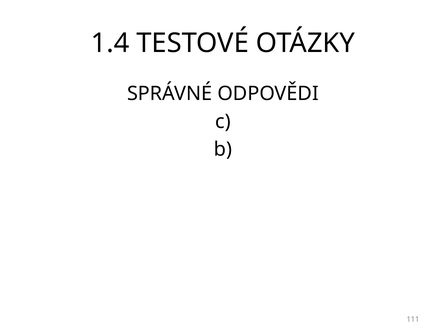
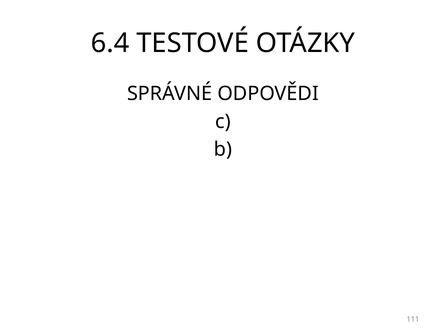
1.4: 1.4 -> 6.4
